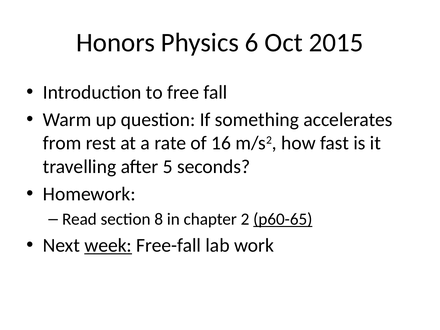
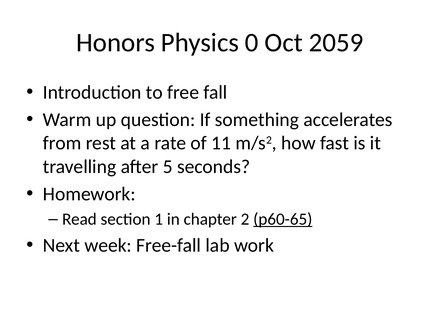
6: 6 -> 0
2015: 2015 -> 2059
16: 16 -> 11
8: 8 -> 1
week underline: present -> none
